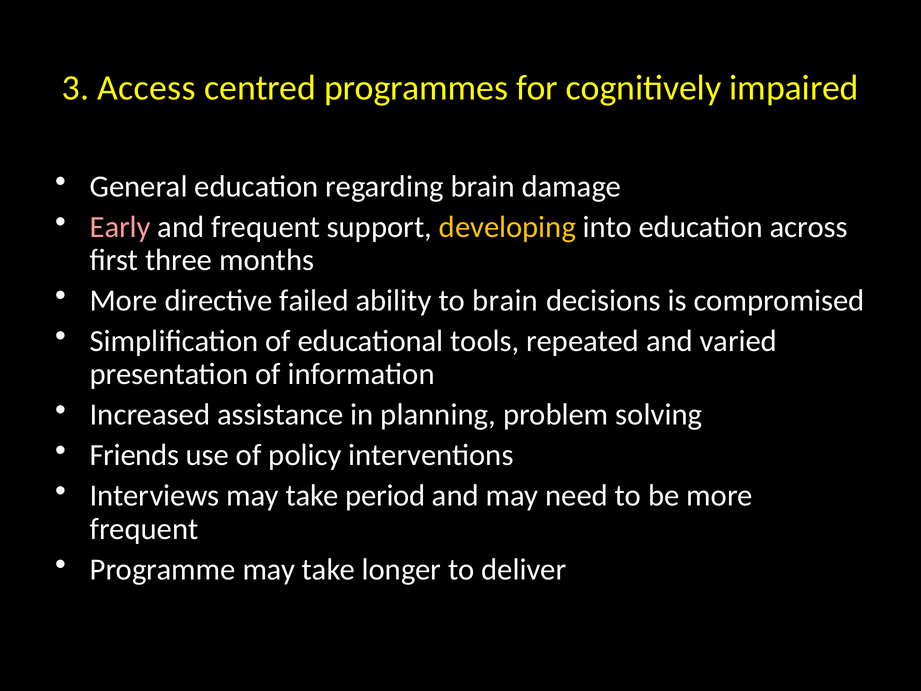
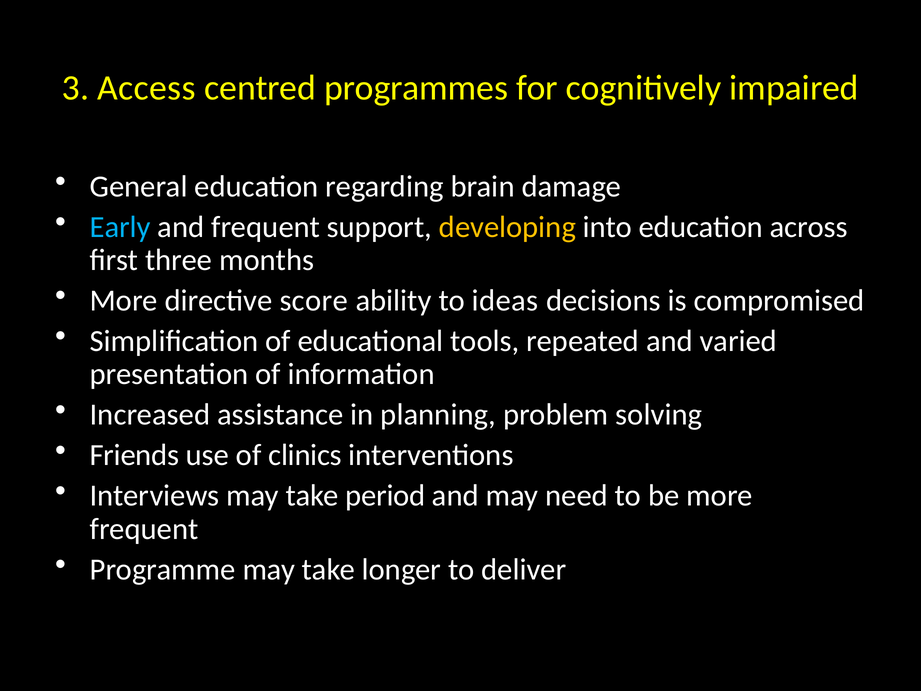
Early colour: pink -> light blue
failed: failed -> score
to brain: brain -> ideas
policy: policy -> clinics
